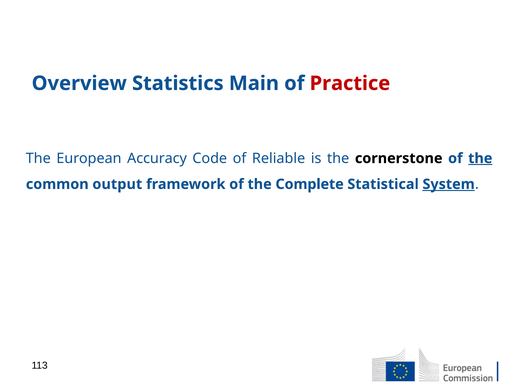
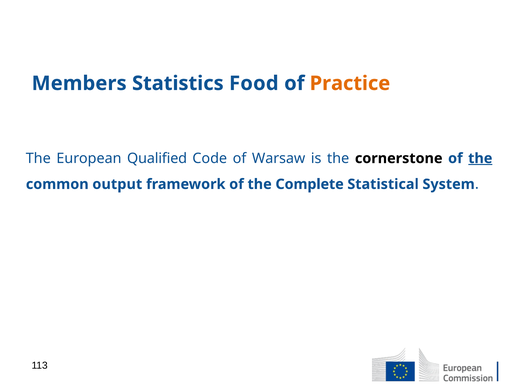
Overview: Overview -> Members
Main: Main -> Food
Practice colour: red -> orange
Accuracy: Accuracy -> Qualified
Reliable: Reliable -> Warsaw
System underline: present -> none
